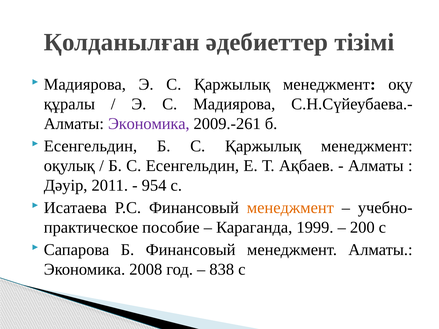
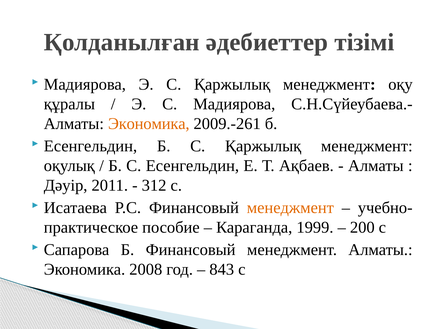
Экономика at (149, 124) colour: purple -> orange
954: 954 -> 312
838: 838 -> 843
